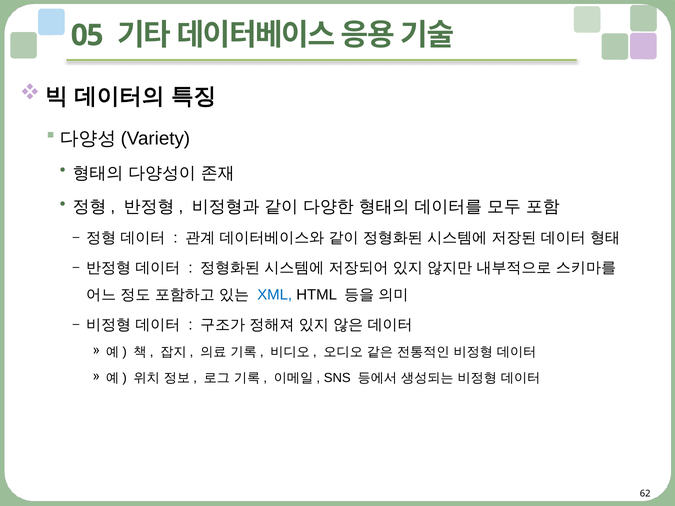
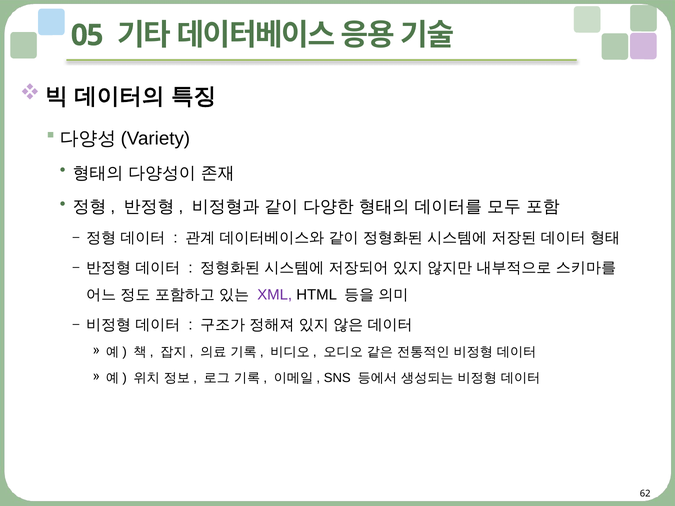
XML colour: blue -> purple
